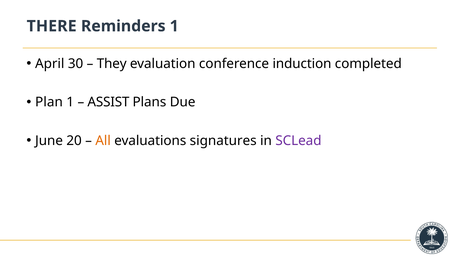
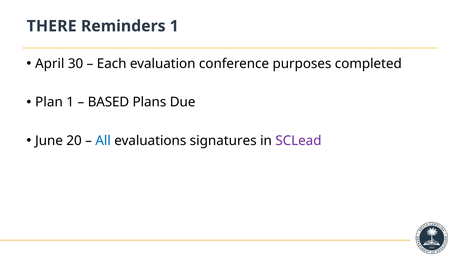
They: They -> Each
induction: induction -> purposes
ASSIST: ASSIST -> BASED
All colour: orange -> blue
